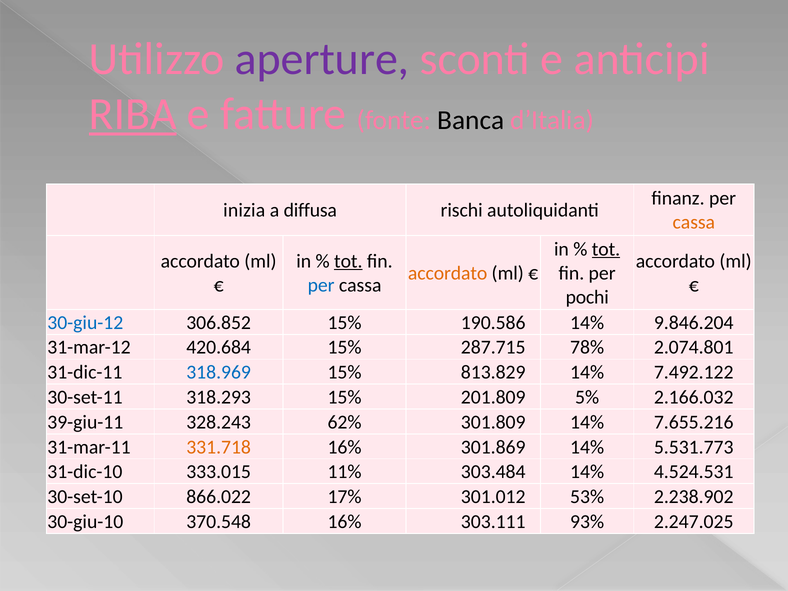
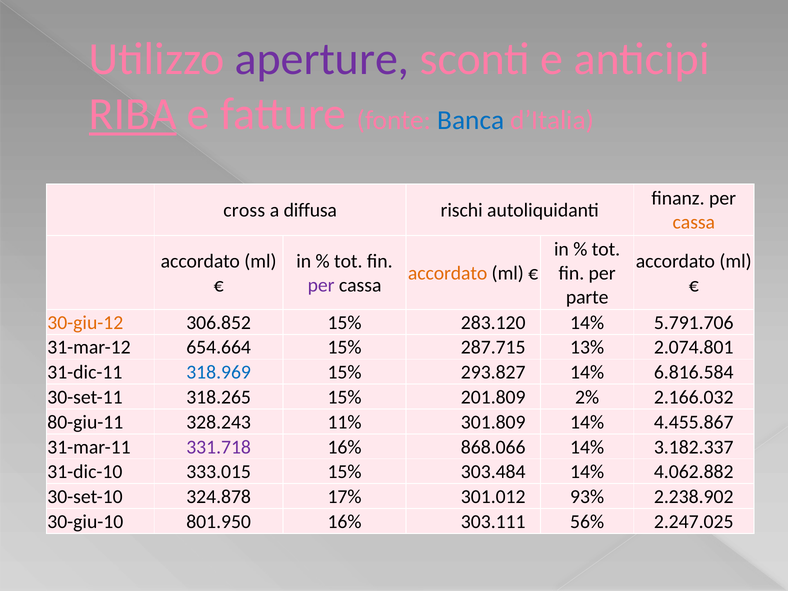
Banca colour: black -> blue
inizia: inizia -> cross
tot at (606, 249) underline: present -> none
tot at (348, 261) underline: present -> none
per at (321, 285) colour: blue -> purple
pochi: pochi -> parte
30-giu-12 colour: blue -> orange
190.586: 190.586 -> 283.120
9.846.204: 9.846.204 -> 5.791.706
420.684: 420.684 -> 654.664
78%: 78% -> 13%
813.829: 813.829 -> 293.827
7.492.122: 7.492.122 -> 6.816.584
318.293: 318.293 -> 318.265
5%: 5% -> 2%
39-giu-11: 39-giu-11 -> 80-giu-11
62%: 62% -> 11%
7.655.216: 7.655.216 -> 4.455.867
331.718 colour: orange -> purple
301.869: 301.869 -> 868.066
5.531.773: 5.531.773 -> 3.182.337
333.015 11%: 11% -> 15%
4.524.531: 4.524.531 -> 4.062.882
866.022: 866.022 -> 324.878
53%: 53% -> 93%
370.548: 370.548 -> 801.950
93%: 93% -> 56%
